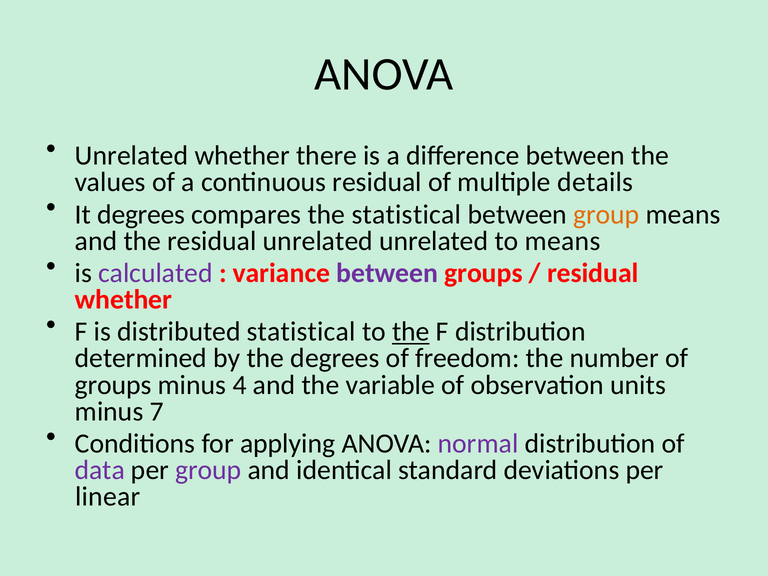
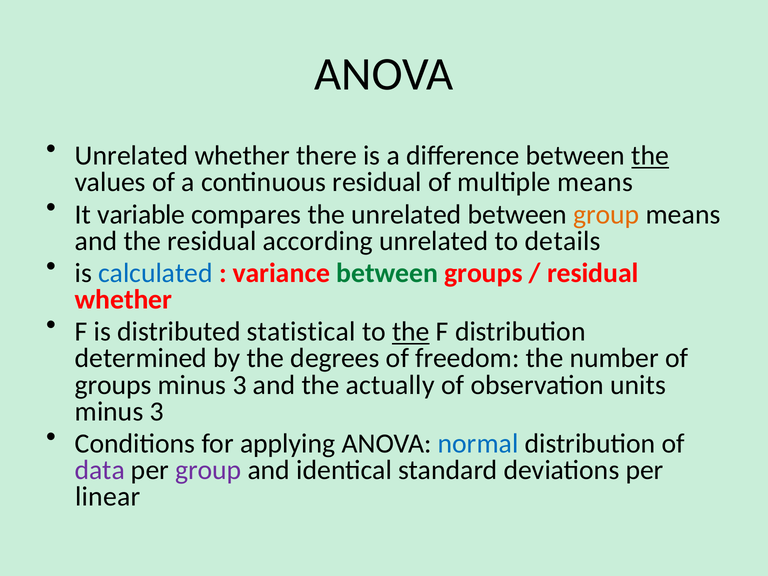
the at (650, 156) underline: none -> present
multiple details: details -> means
It degrees: degrees -> variable
the statistical: statistical -> unrelated
residual unrelated: unrelated -> according
to means: means -> details
calculated colour: purple -> blue
between at (387, 273) colour: purple -> green
groups minus 4: 4 -> 3
variable: variable -> actually
7 at (157, 411): 7 -> 3
normal colour: purple -> blue
